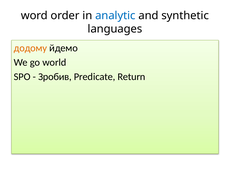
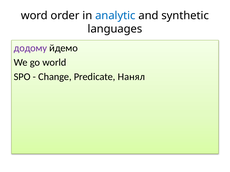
додому colour: orange -> purple
Зробив: Зробив -> Change
Return: Return -> Нанял
